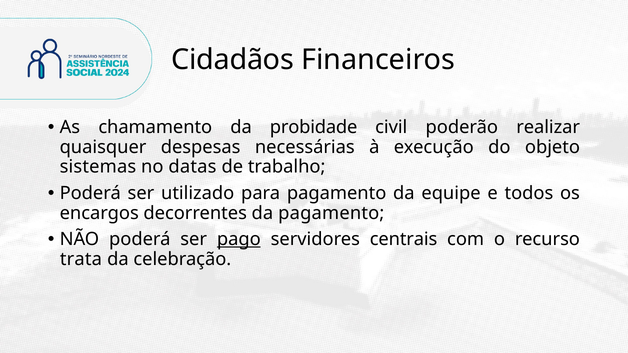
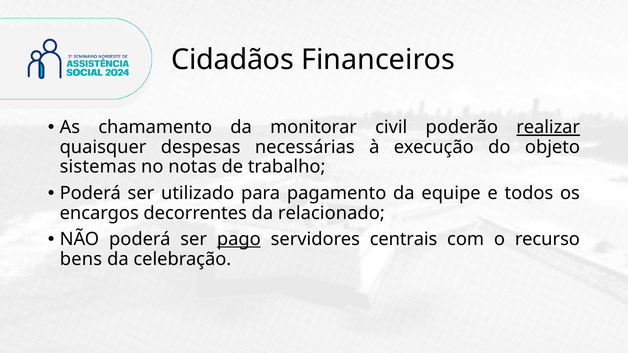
probidade: probidade -> monitorar
realizar underline: none -> present
datas: datas -> notas
da pagamento: pagamento -> relacionado
trata: trata -> bens
